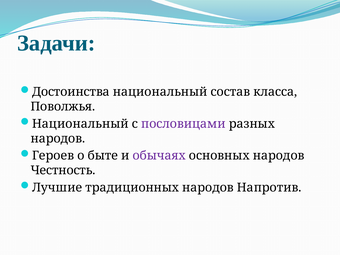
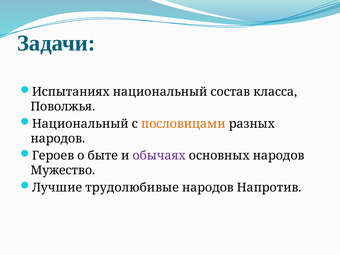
Достоинства: Достоинства -> Испытаниях
пословицами colour: purple -> orange
Честность: Честность -> Мужество
традиционных: традиционных -> трудолюбивые
